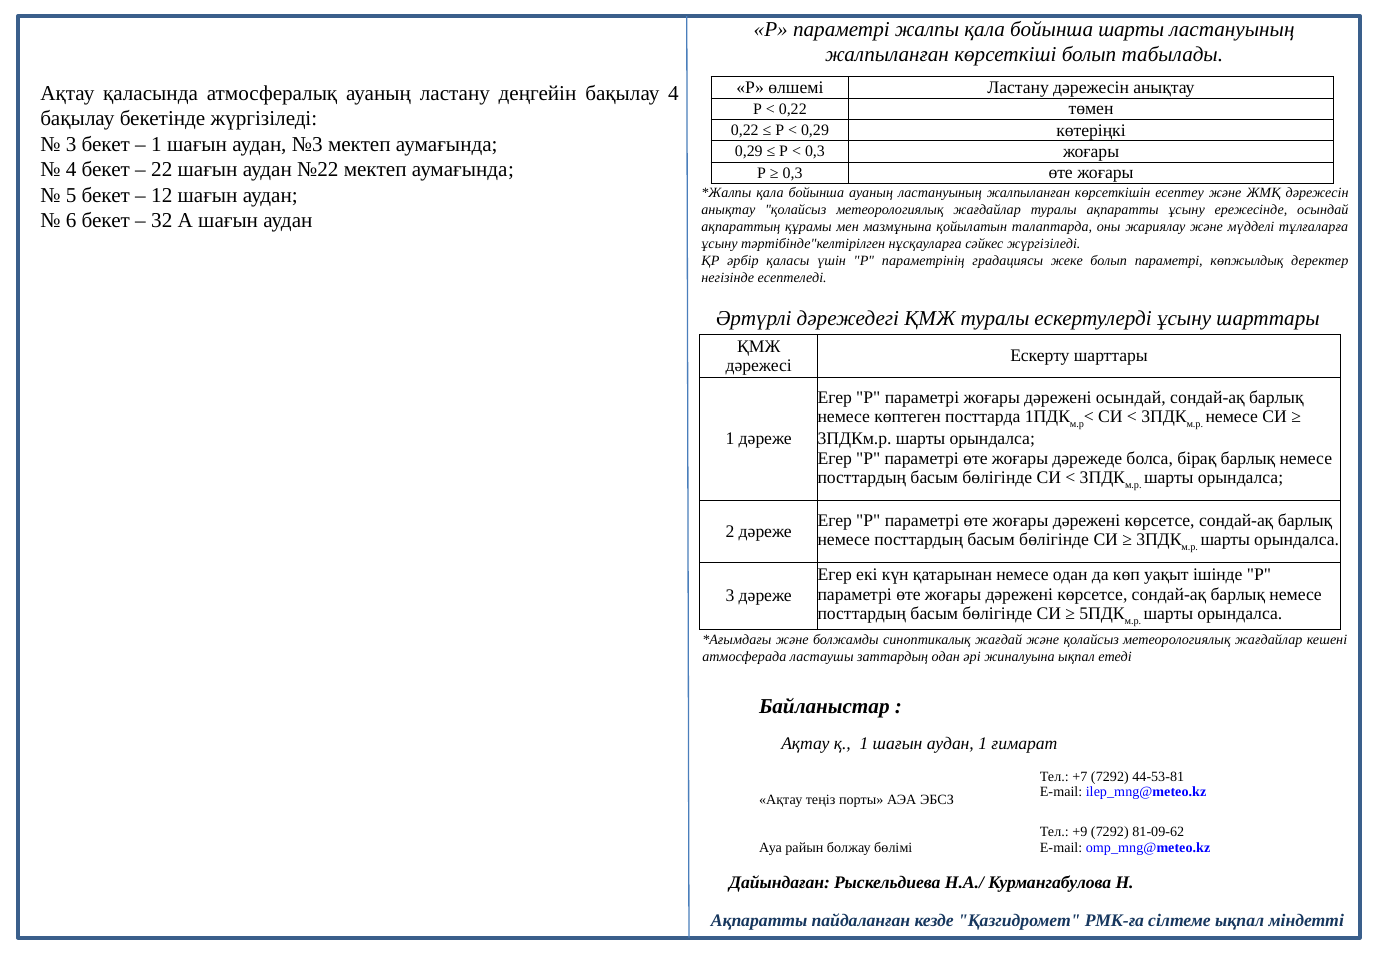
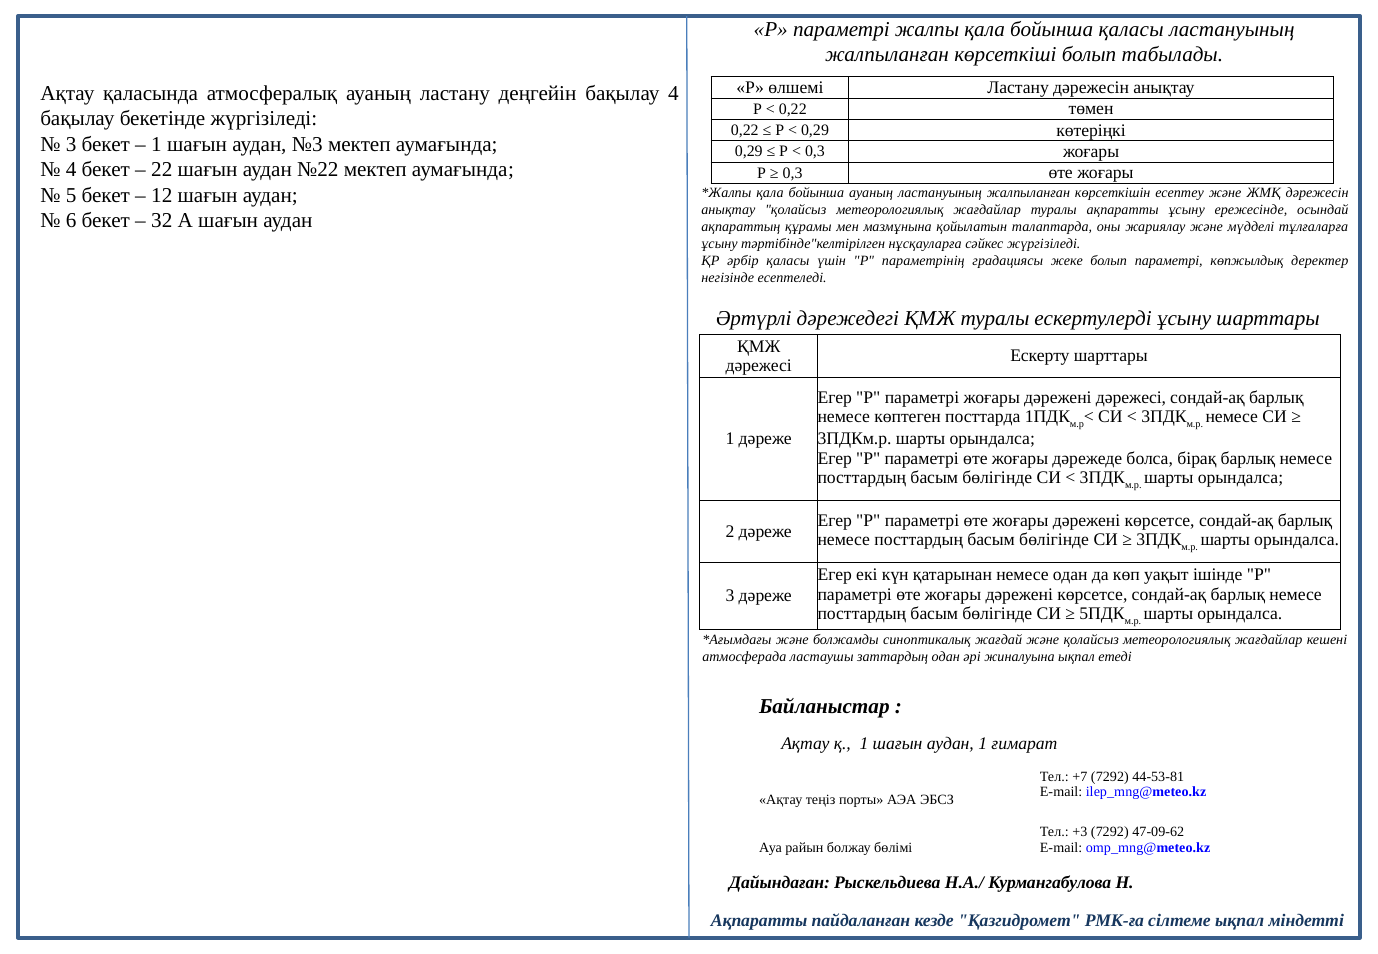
бойынша шарты: шарты -> қаласы
дәрежені осындай: осындай -> дәрежесі
+9: +9 -> +3
81-09-62: 81-09-62 -> 47-09-62
